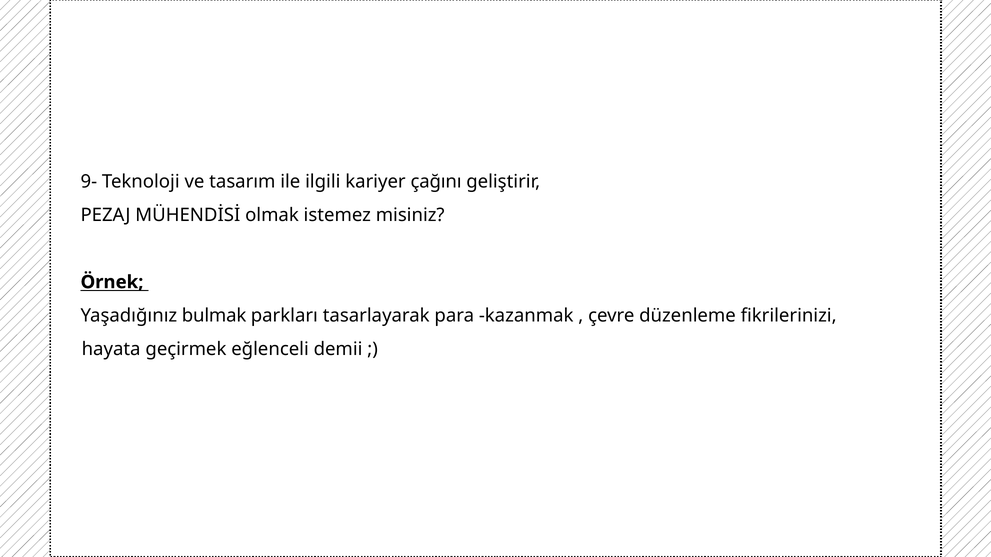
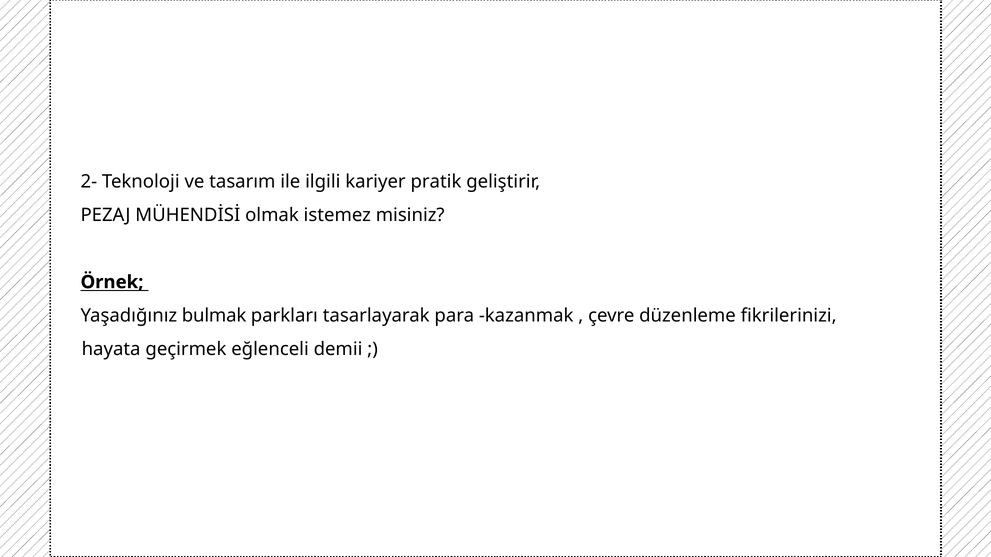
9-: 9- -> 2-
çağını: çağını -> pratik
